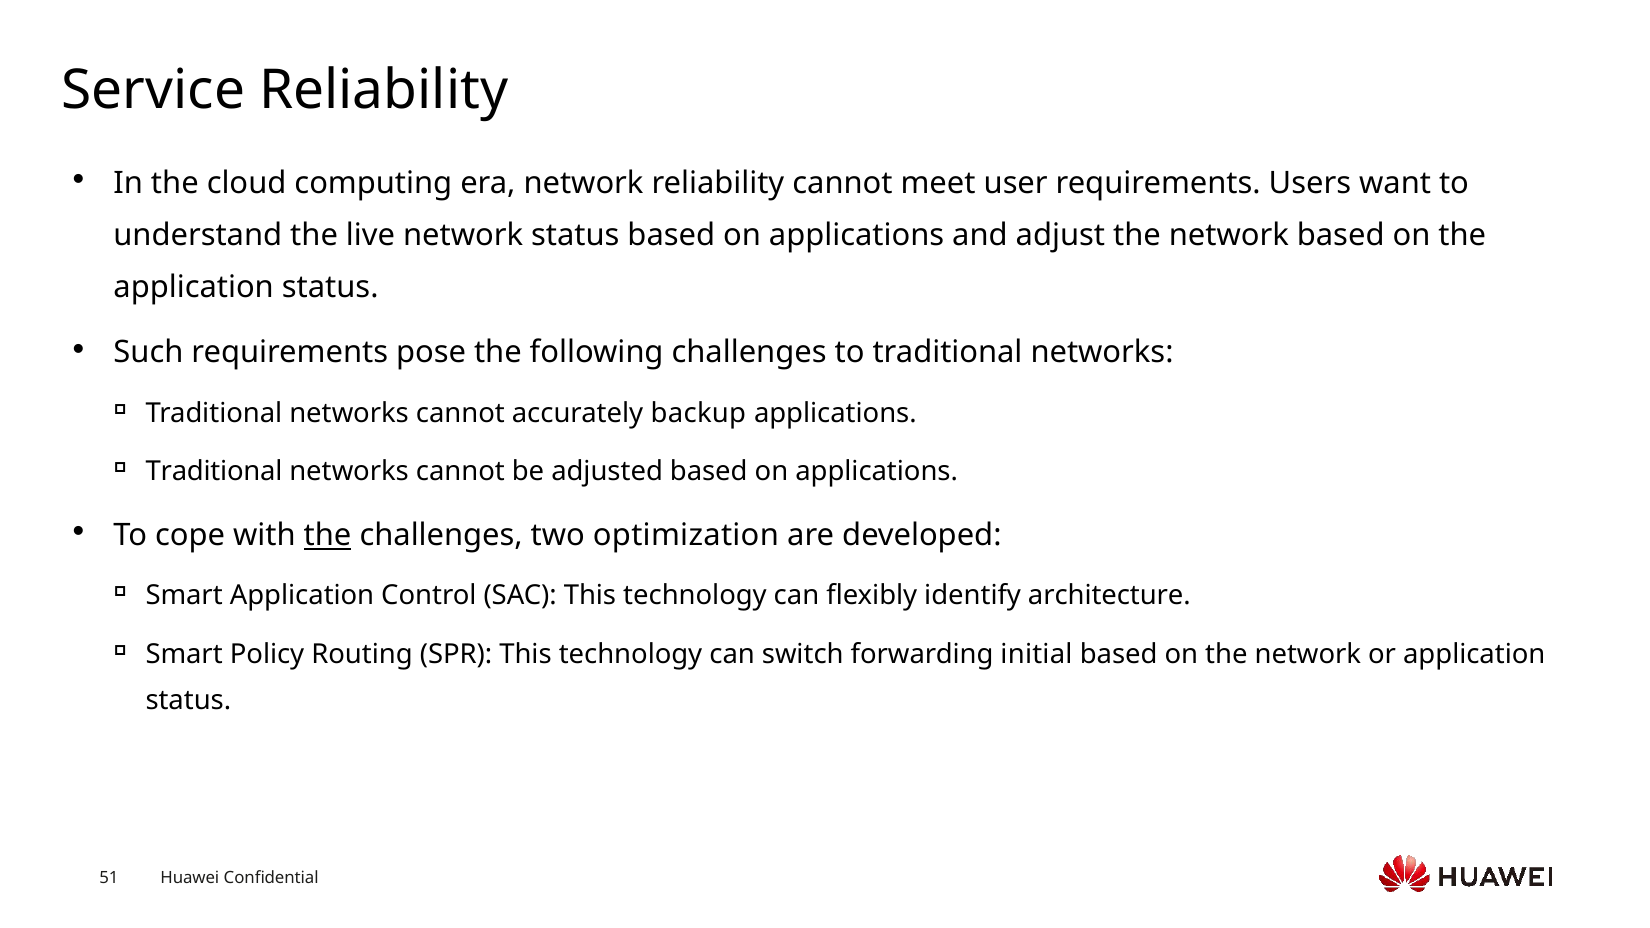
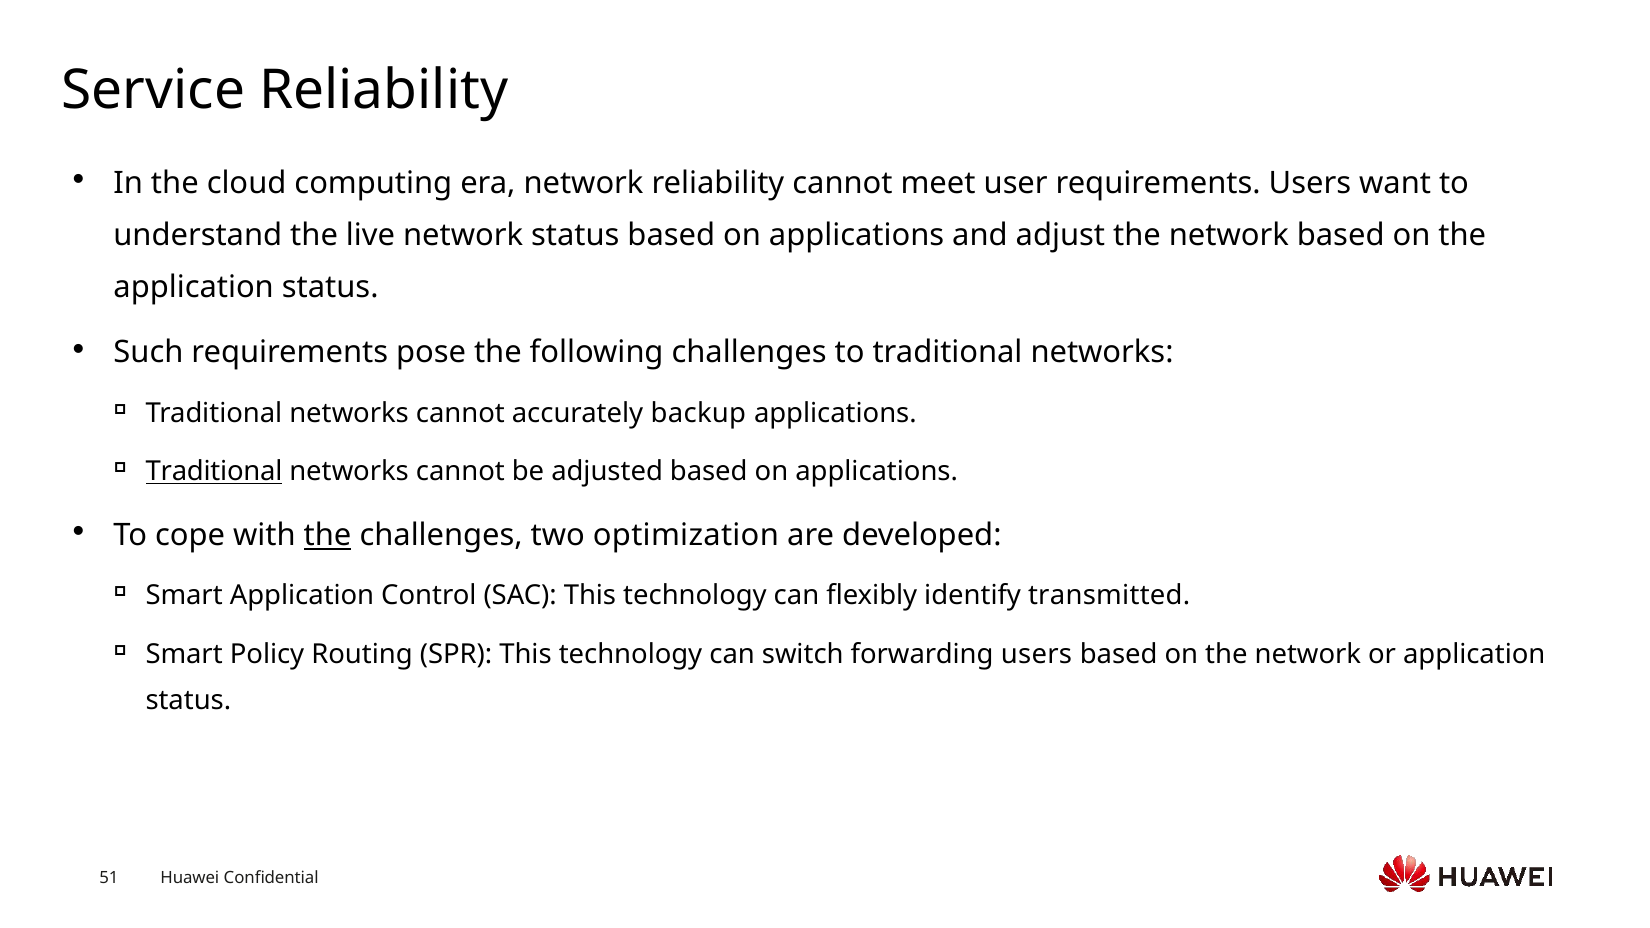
Traditional at (214, 472) underline: none -> present
architecture: architecture -> transmitted
forwarding initial: initial -> users
